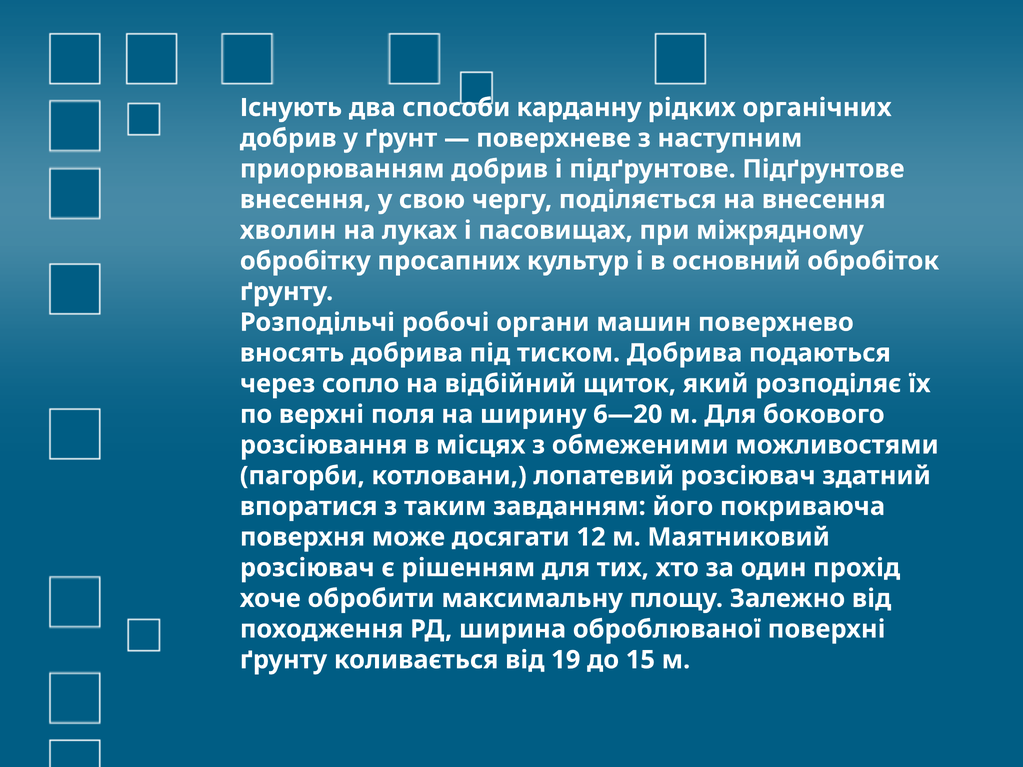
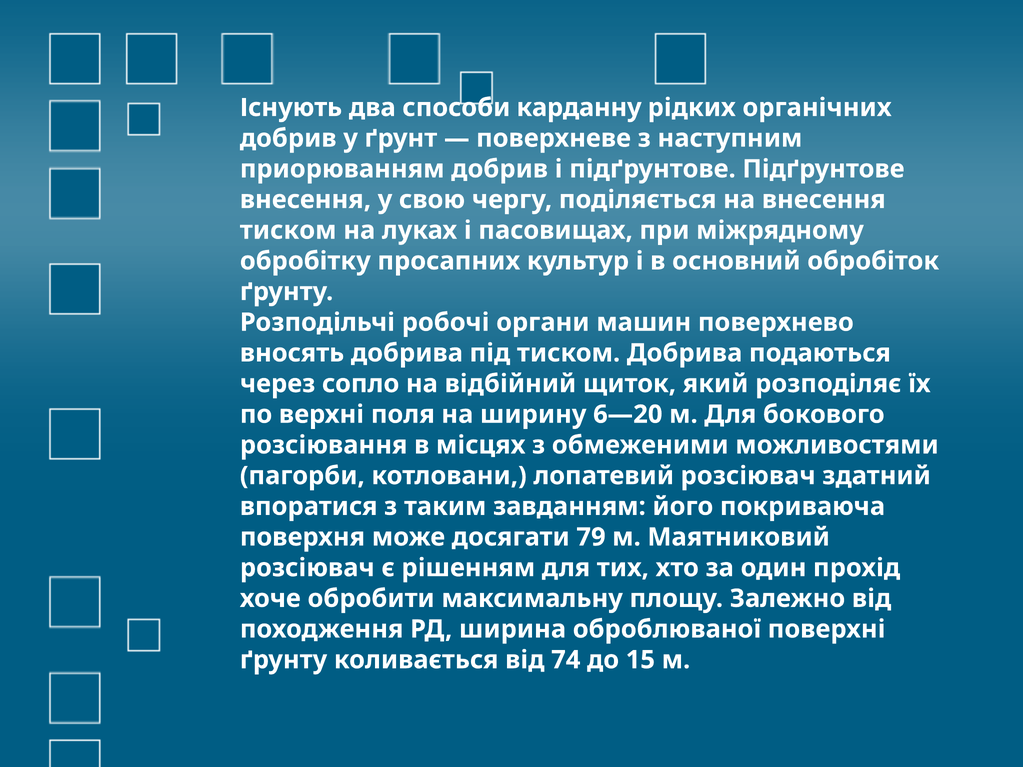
хволин at (288, 230): хволин -> тиском
12: 12 -> 79
19: 19 -> 74
